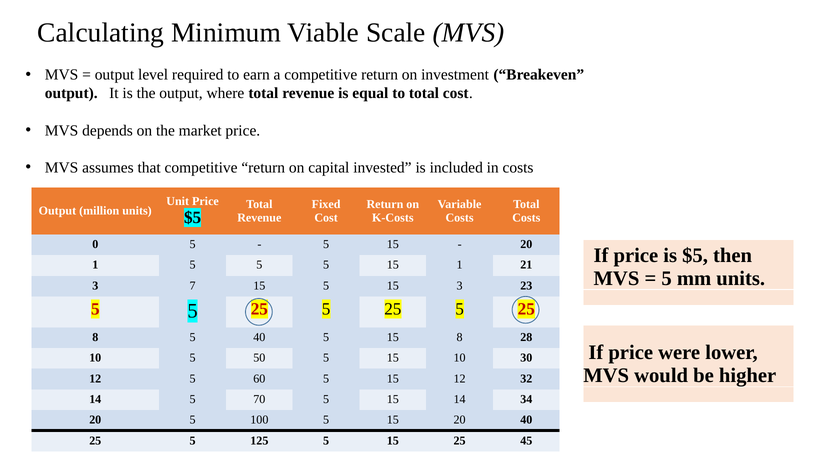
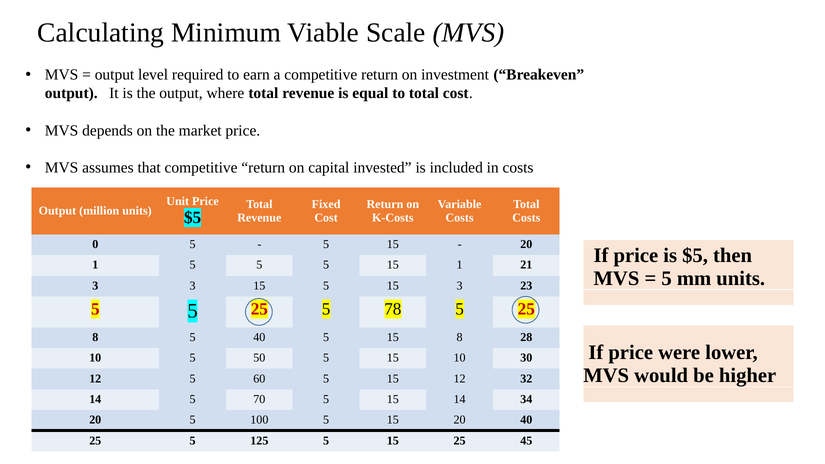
3 7: 7 -> 3
25 at (393, 309): 25 -> 78
